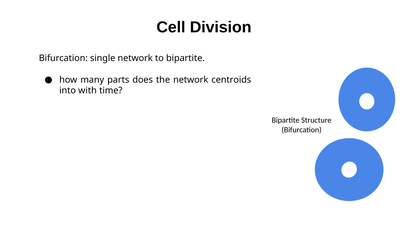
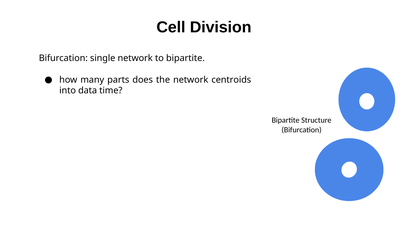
with: with -> data
